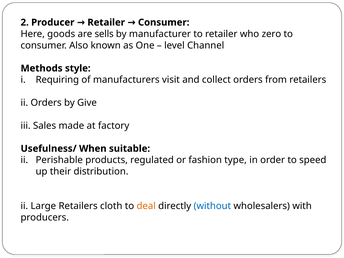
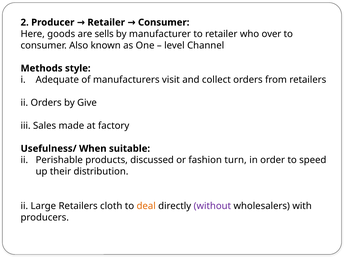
zero: zero -> over
Requiring: Requiring -> Adequate
regulated: regulated -> discussed
type: type -> turn
without colour: blue -> purple
